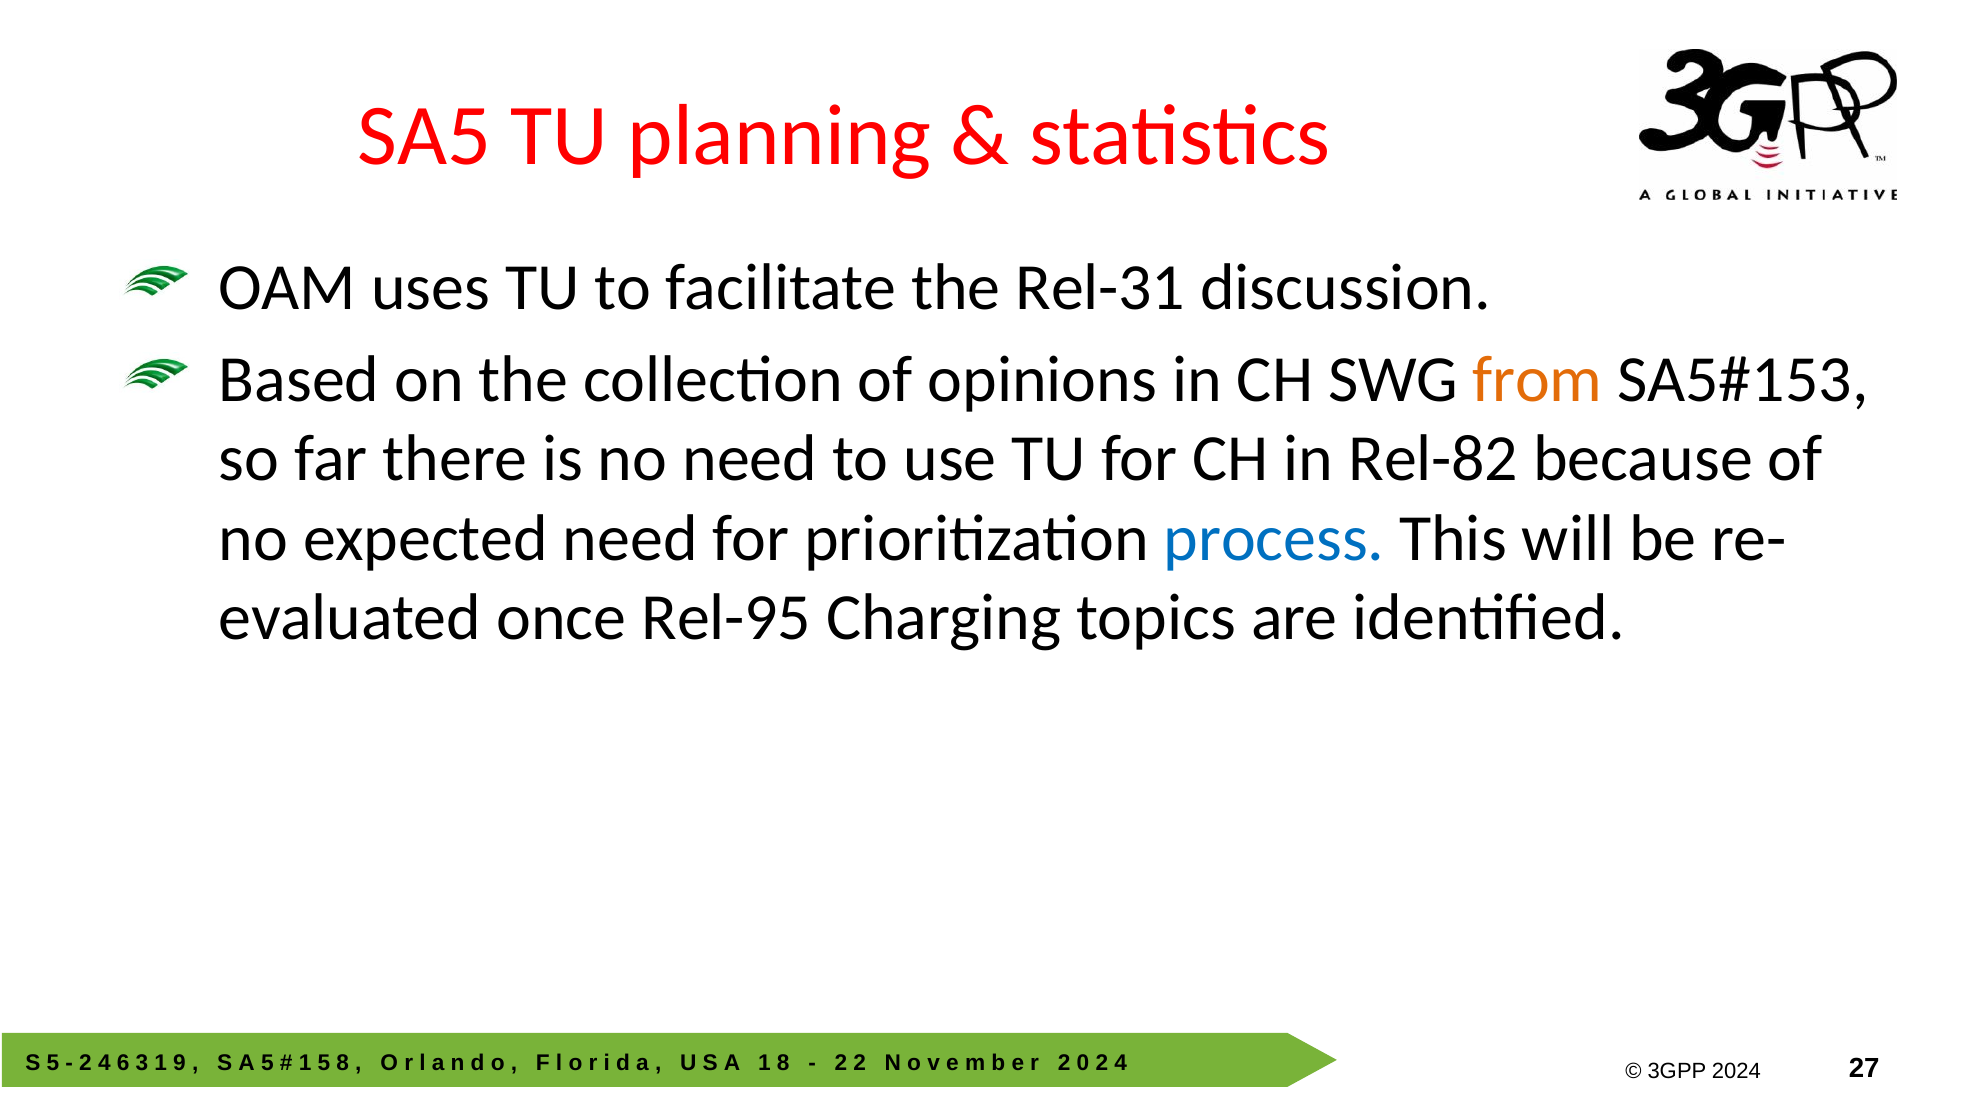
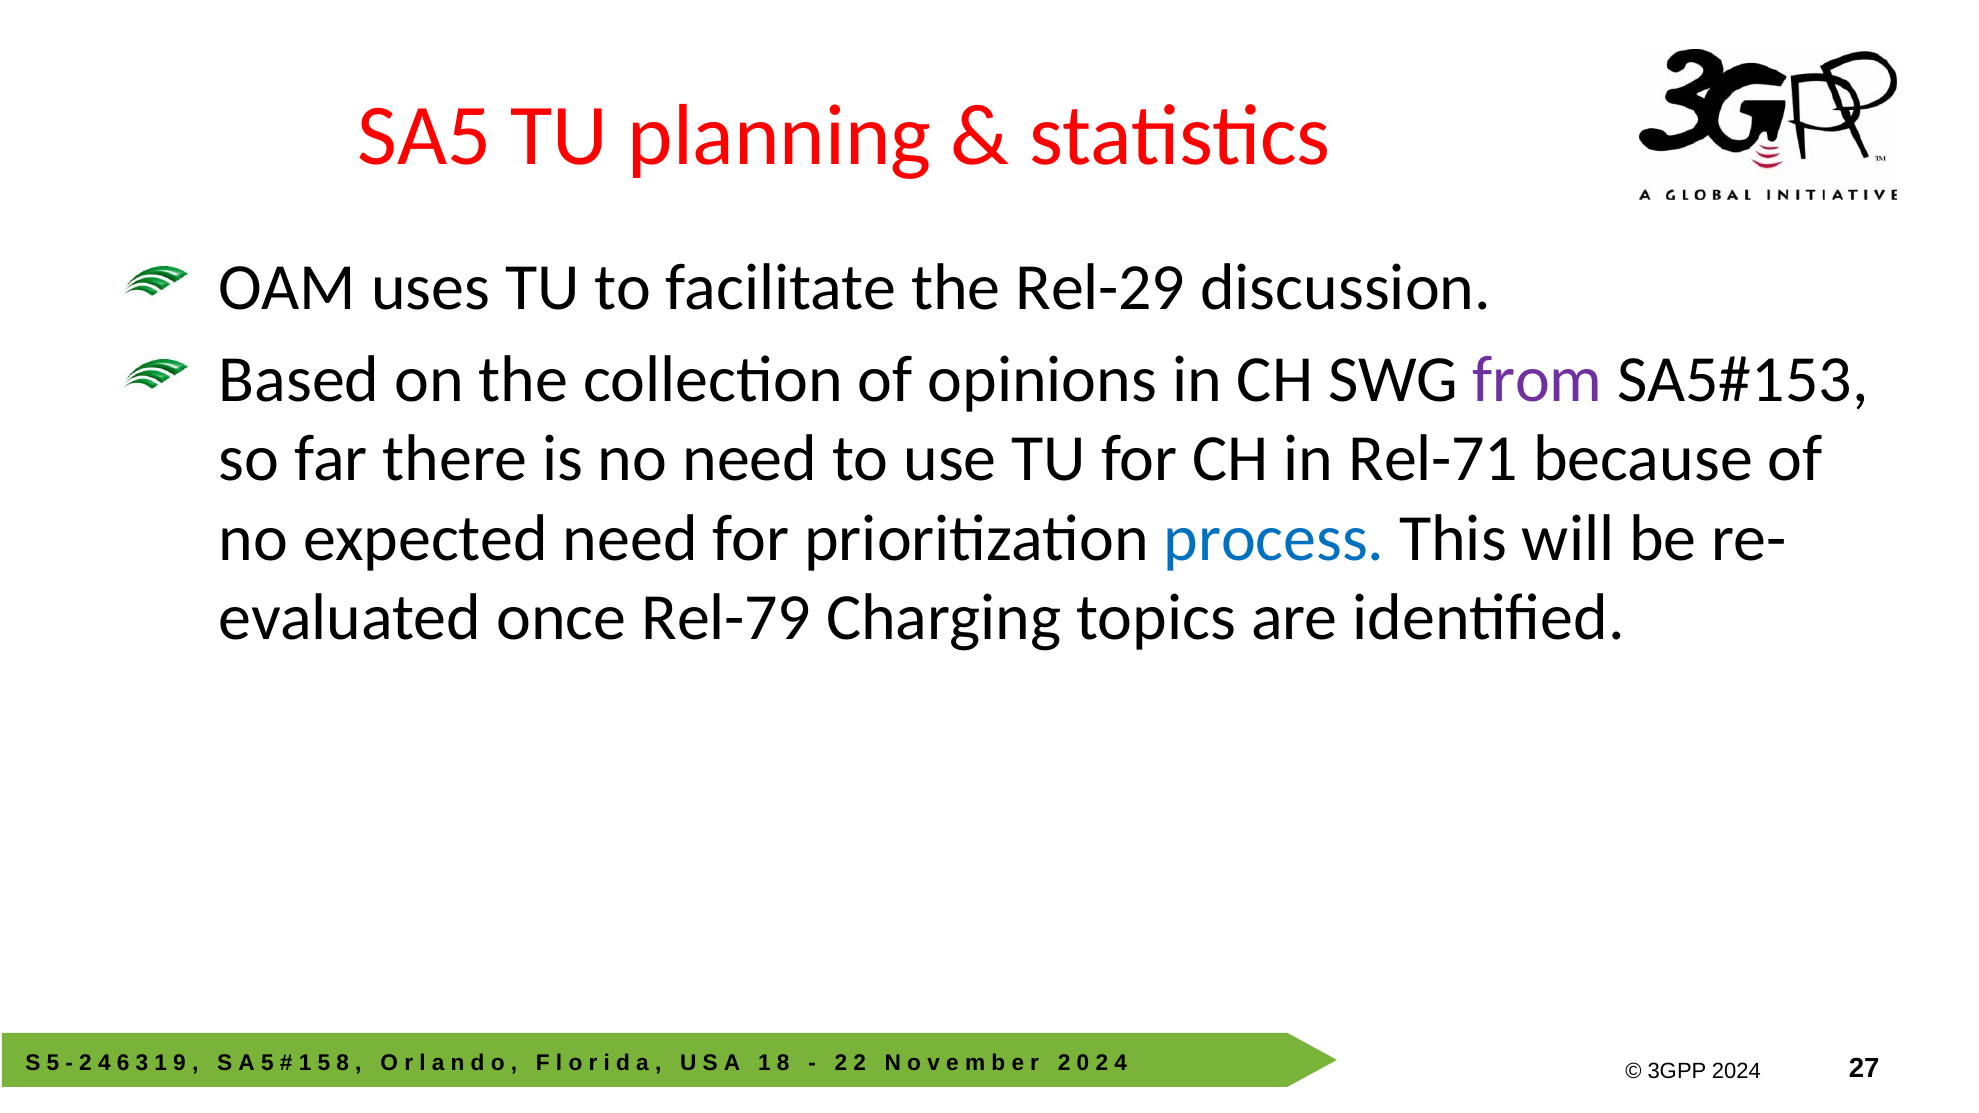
Rel-31: Rel-31 -> Rel-29
from colour: orange -> purple
Rel-82: Rel-82 -> Rel-71
Rel-95: Rel-95 -> Rel-79
